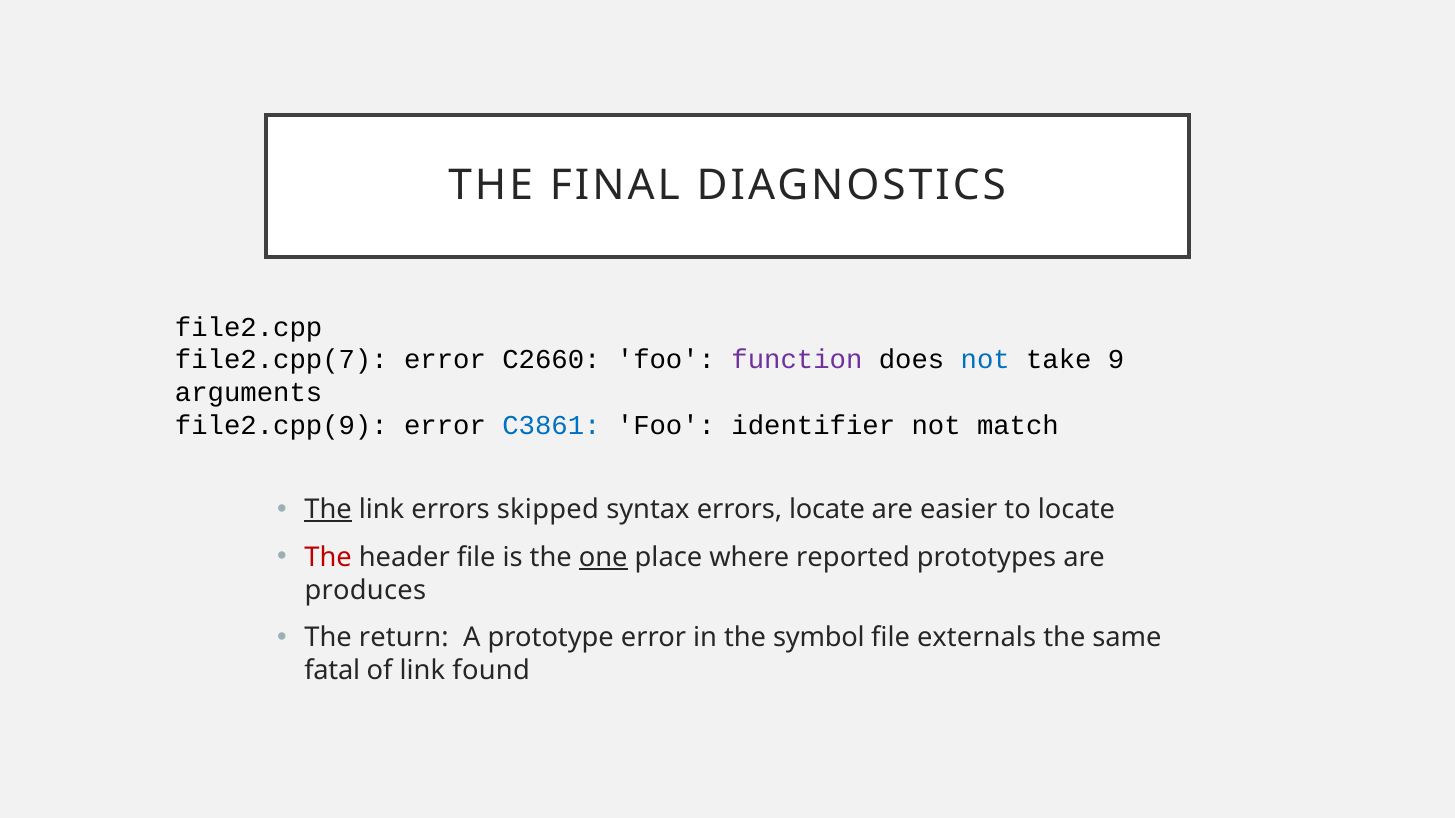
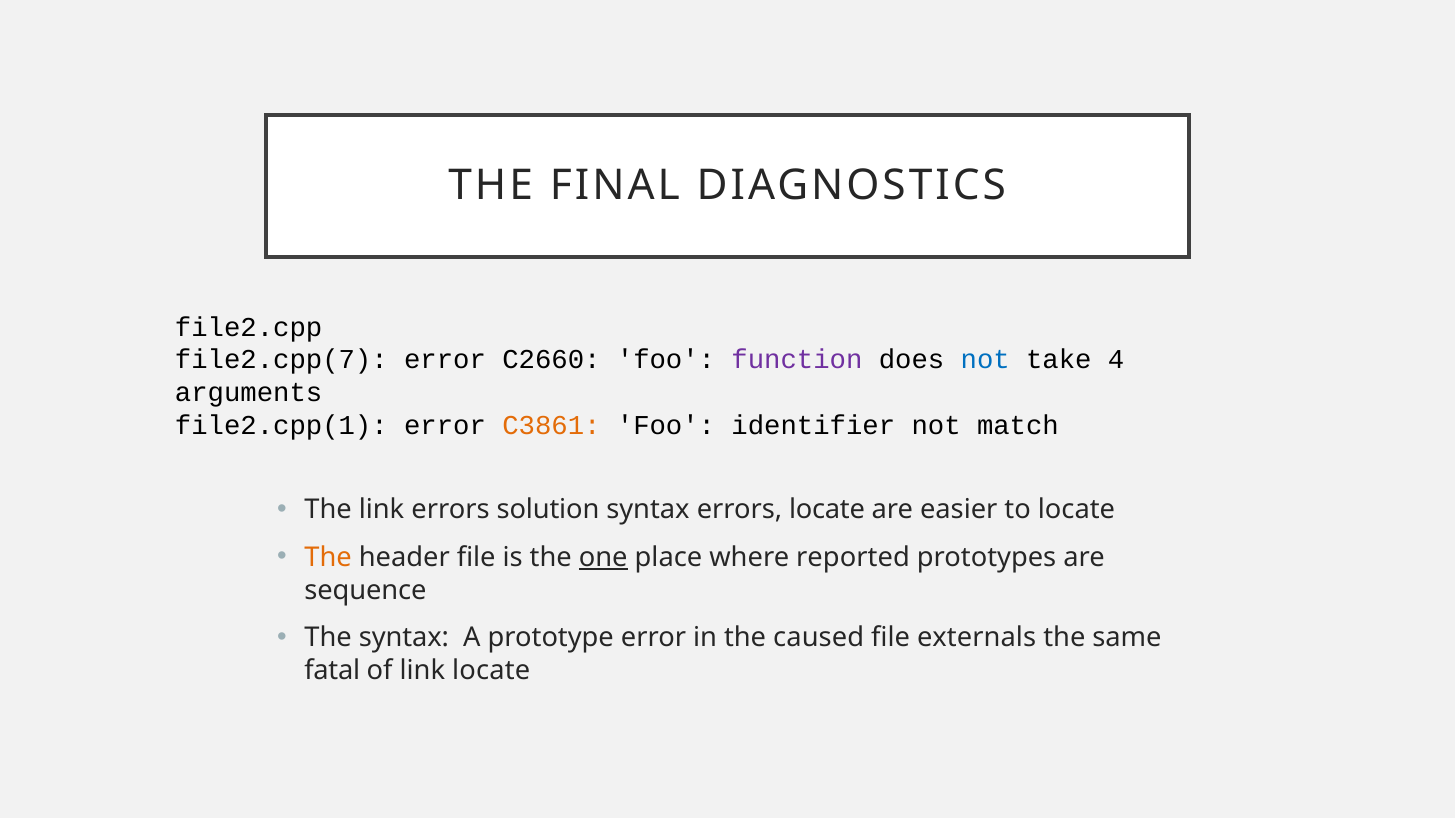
9: 9 -> 4
file2.cpp(9: file2.cpp(9 -> file2.cpp(1
C3861 colour: blue -> orange
The at (328, 510) underline: present -> none
skipped: skipped -> solution
The at (328, 558) colour: red -> orange
produces: produces -> sequence
The return: return -> syntax
symbol: symbol -> caused
link found: found -> locate
